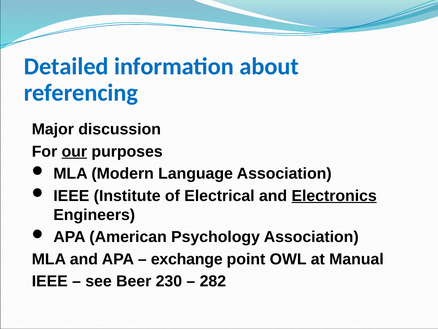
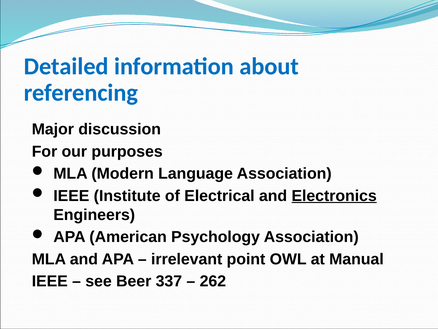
our underline: present -> none
exchange: exchange -> irrelevant
230: 230 -> 337
282: 282 -> 262
